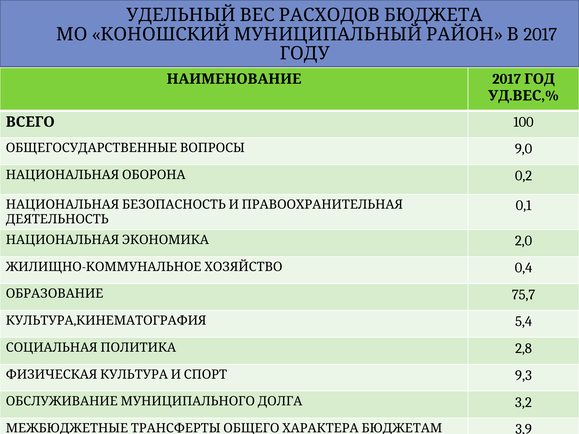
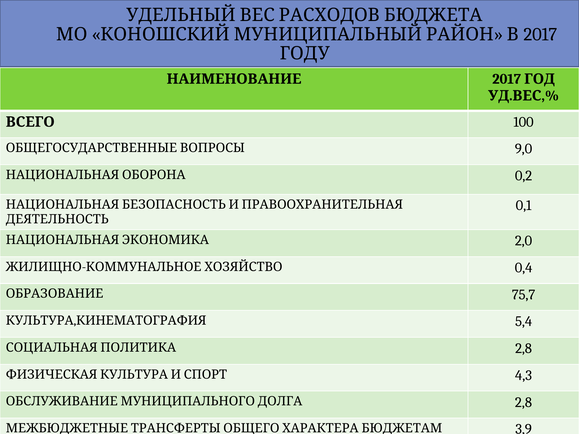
9,3: 9,3 -> 4,3
3,2 at (523, 403): 3,2 -> 2,8
